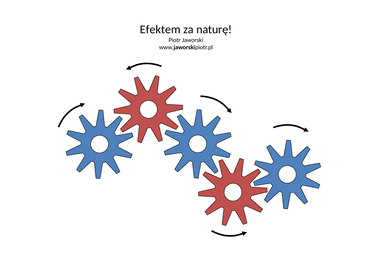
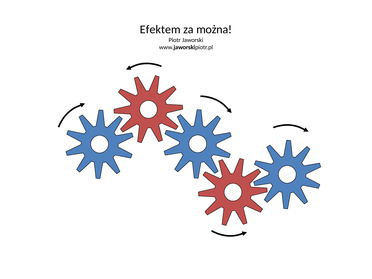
naturę: naturę -> można
